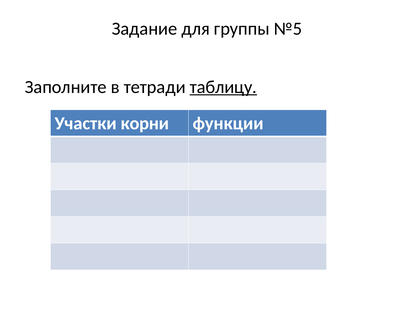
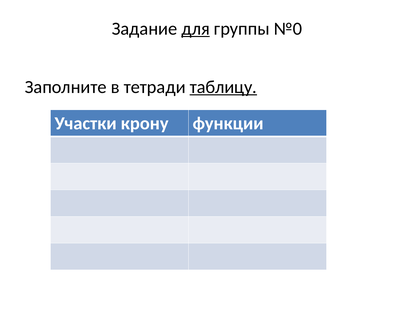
для underline: none -> present
№5: №5 -> №0
корни: корни -> крону
